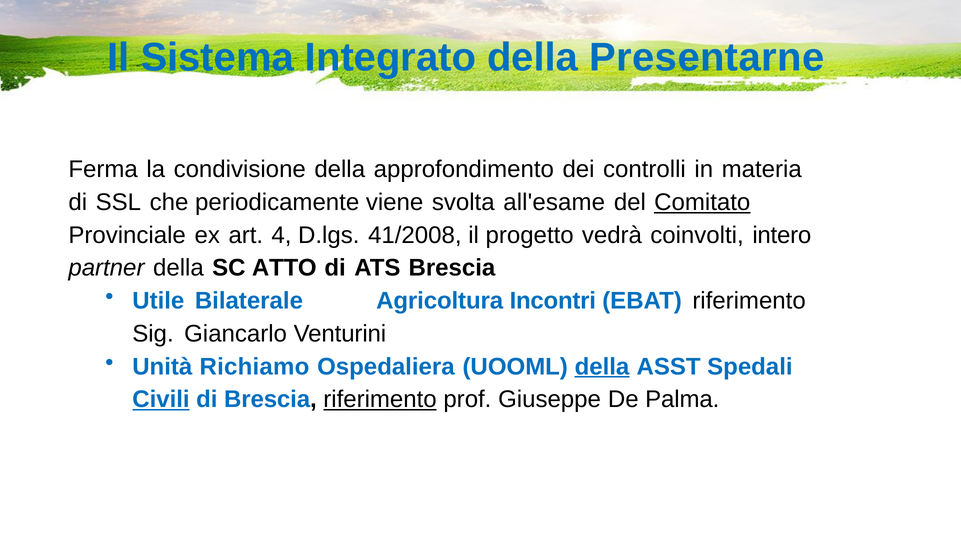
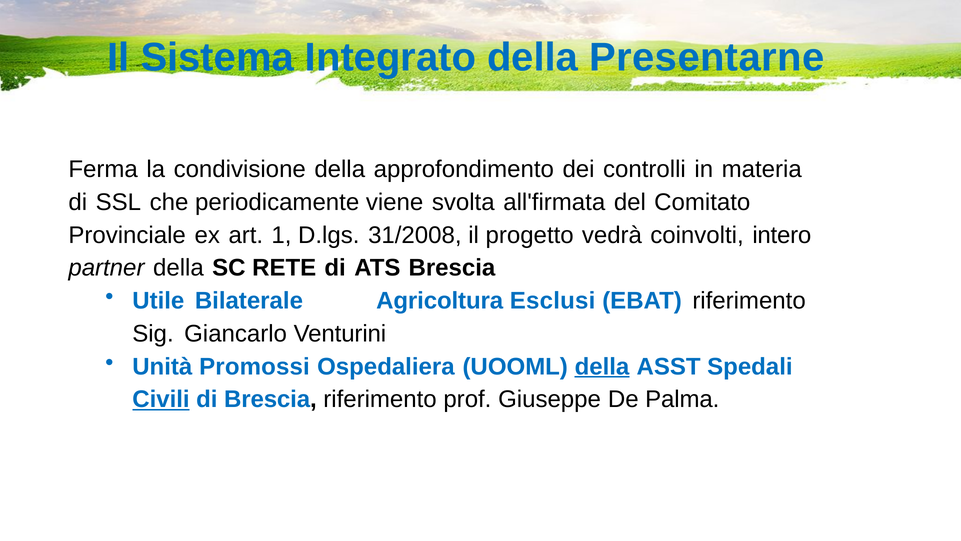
all'esame: all'esame -> all'firmata
Comitato underline: present -> none
4: 4 -> 1
41/2008: 41/2008 -> 31/2008
ATTO: ATTO -> RETE
Incontri: Incontri -> Esclusi
Richiamo: Richiamo -> Promossi
riferimento at (380, 399) underline: present -> none
